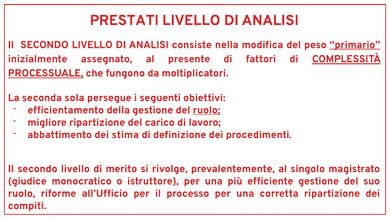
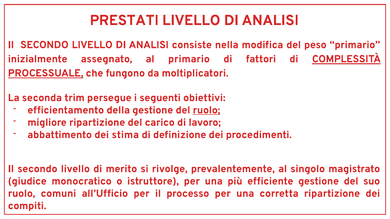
primario at (355, 45) underline: present -> none
al presente: presente -> primario
sola: sola -> trim
riforme: riforme -> comuni
